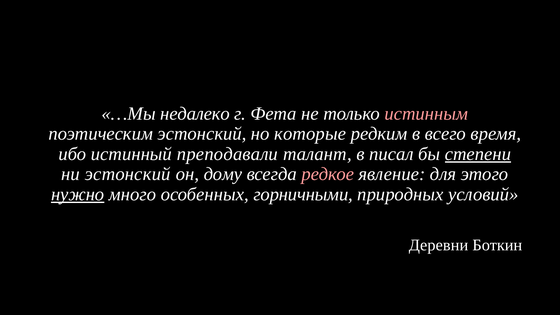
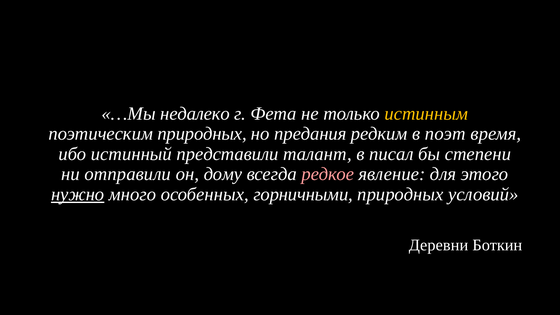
истинным colour: pink -> yellow
поэтическим эстонский: эстонский -> природных
которые: которые -> предания
всего: всего -> поэт
преподавали: преподавали -> представили
степени underline: present -> none
ни эстонский: эстонский -> отправили
